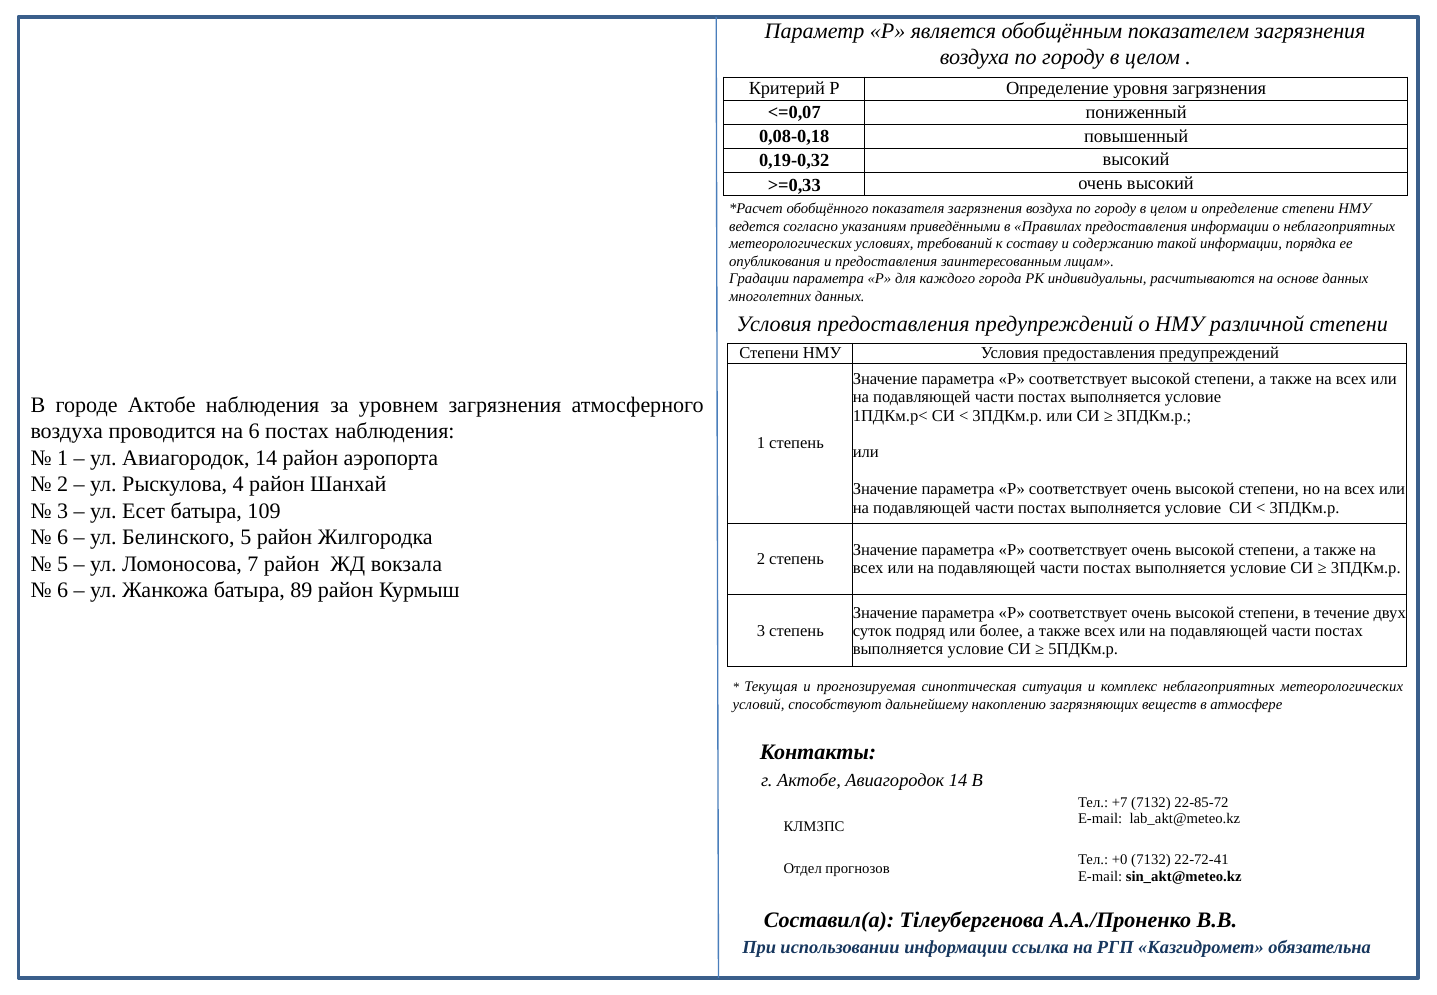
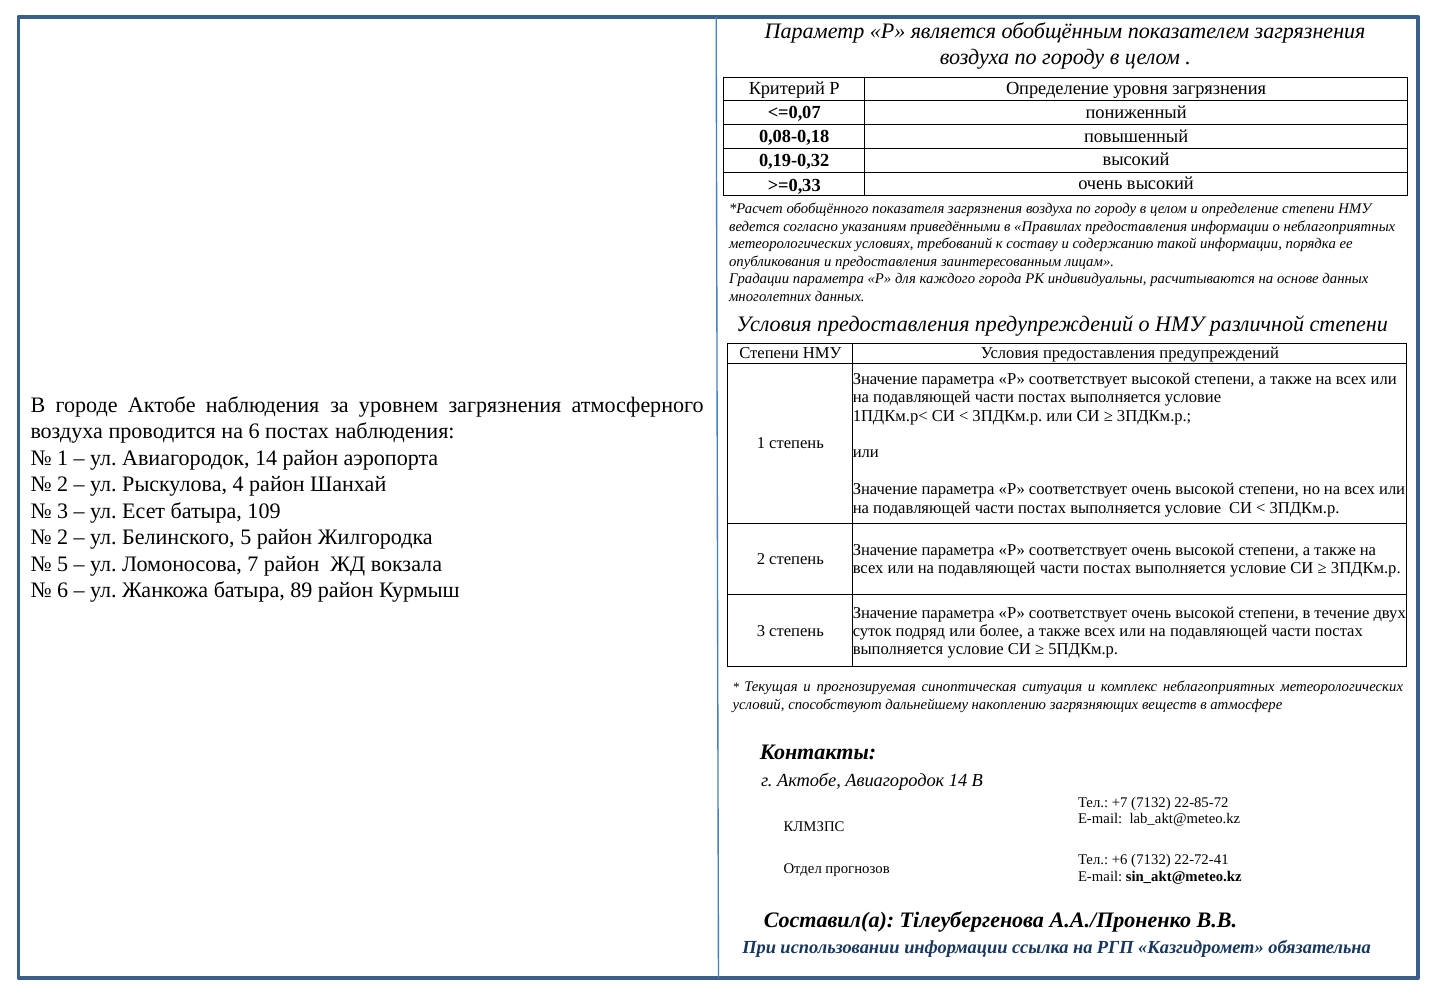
6 at (63, 537): 6 -> 2
+0: +0 -> +6
